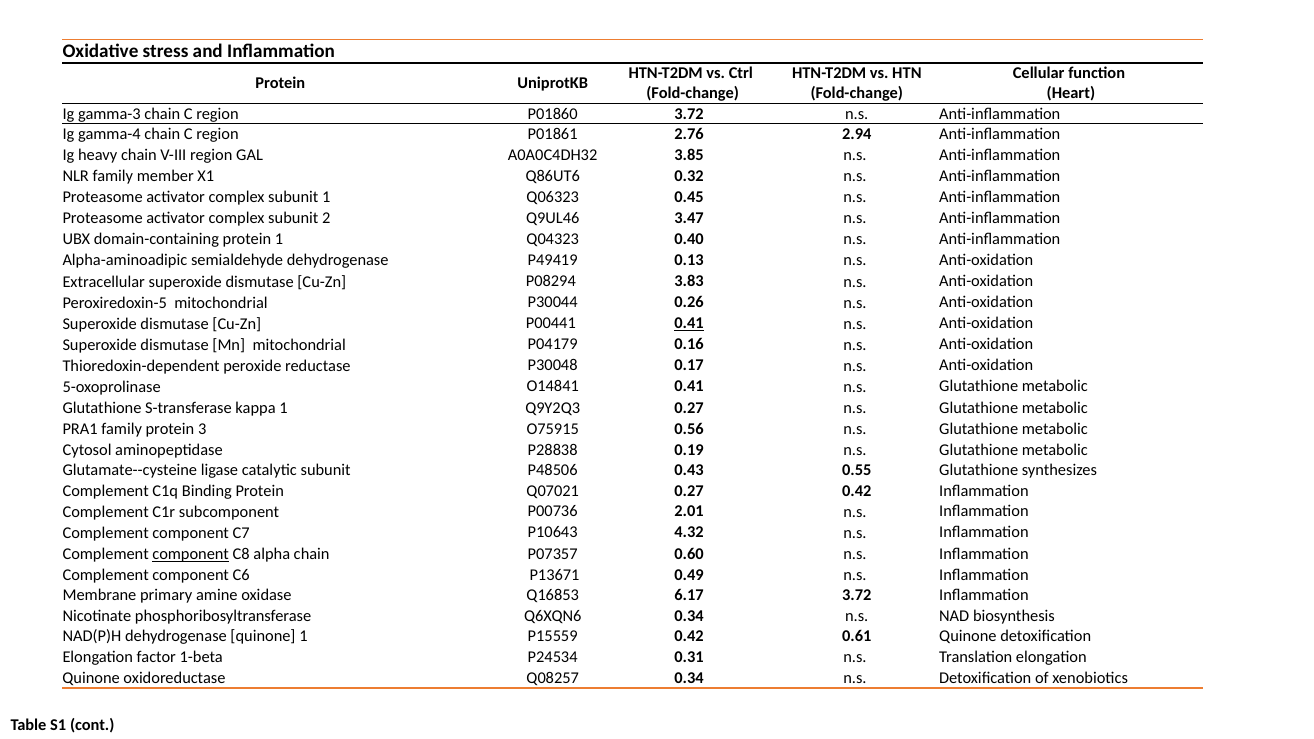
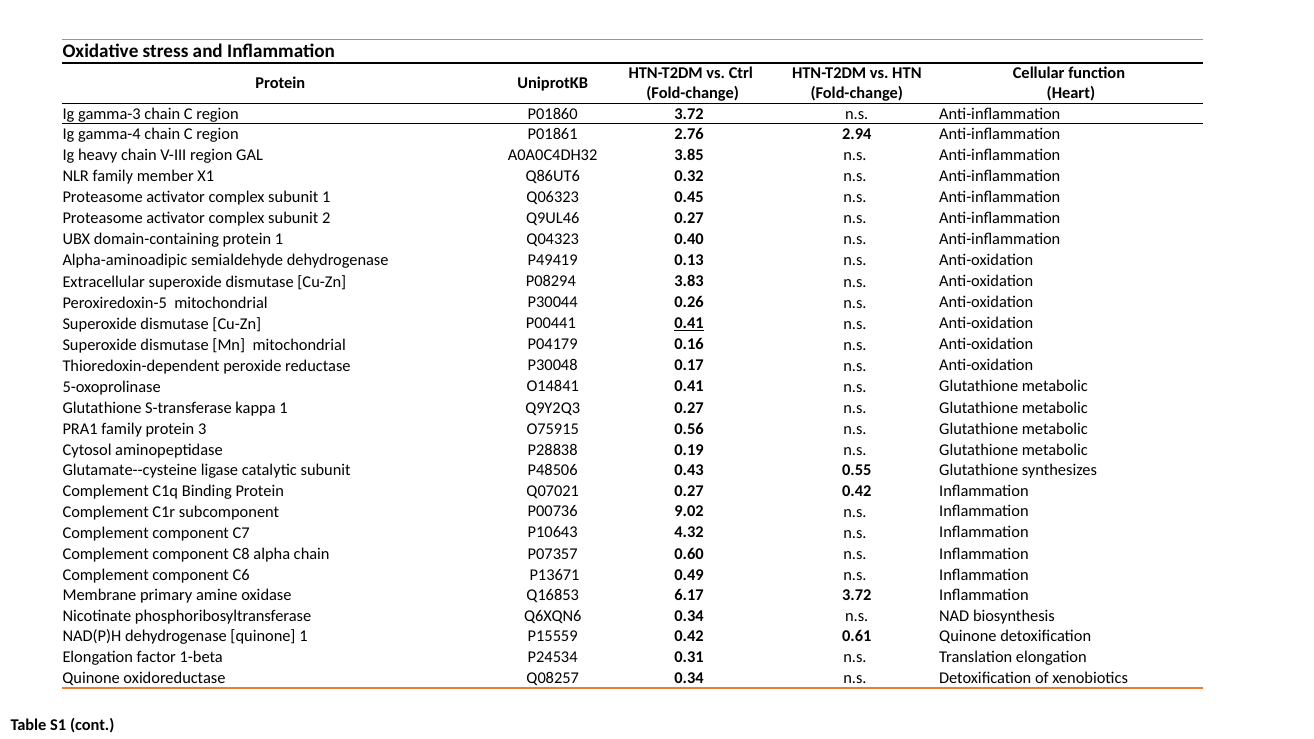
Q9UL46 3.47: 3.47 -> 0.27
2.01: 2.01 -> 9.02
component at (191, 554) underline: present -> none
